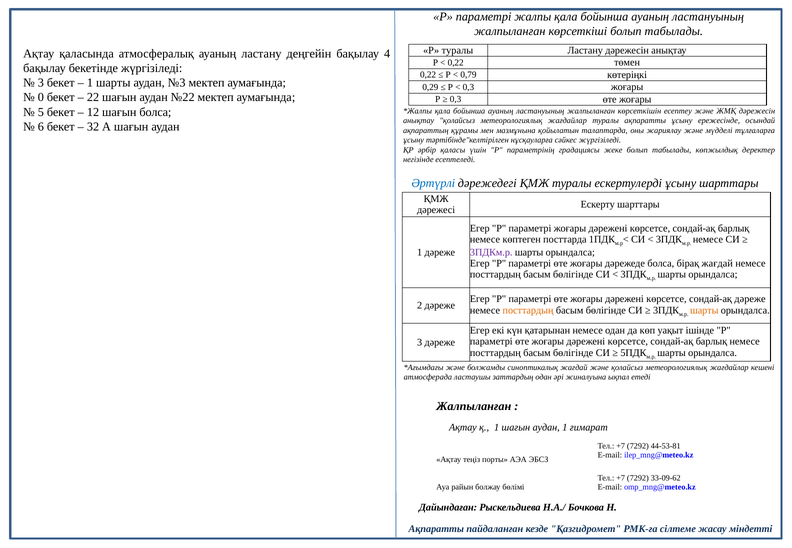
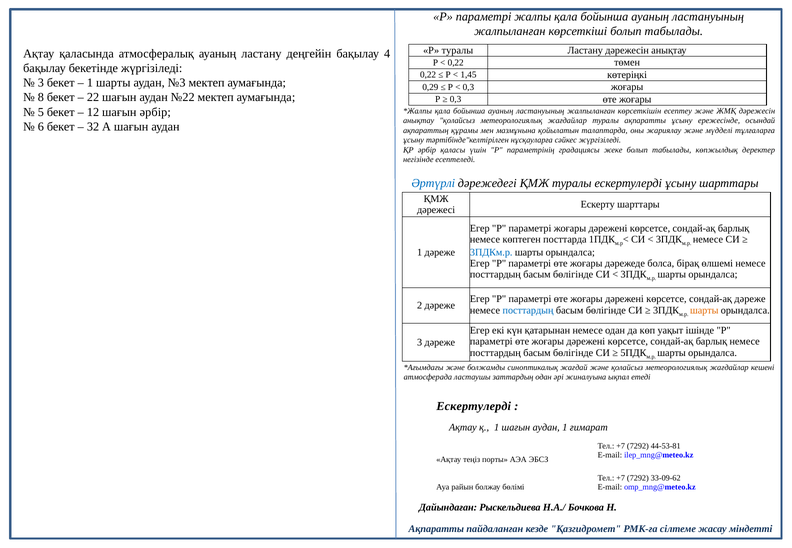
0,79: 0,79 -> 1,45
0: 0 -> 8
шағын болса: болса -> әрбір
3ПДКм.р colour: purple -> blue
бірақ жағдай: жағдай -> өлшемі
посттардың at (528, 310) colour: orange -> blue
Жалпыланған at (474, 406): Жалпыланған -> Ескертулерді
